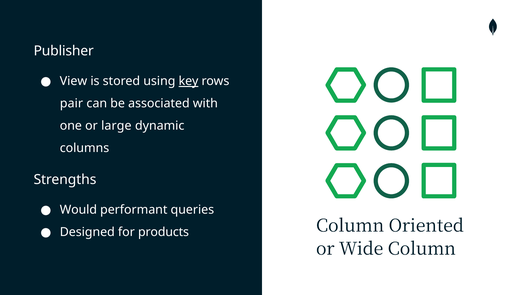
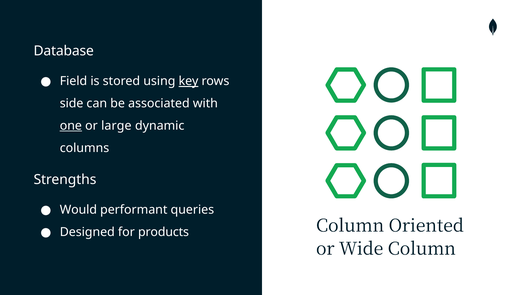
Publisher: Publisher -> Database
View: View -> Field
pair: pair -> side
one underline: none -> present
